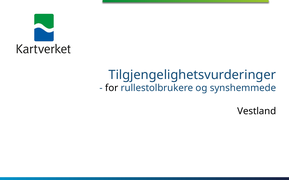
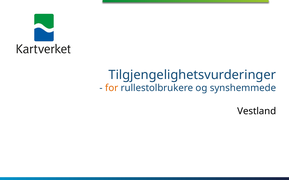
for colour: black -> orange
